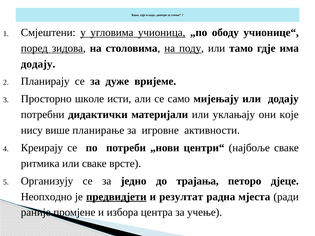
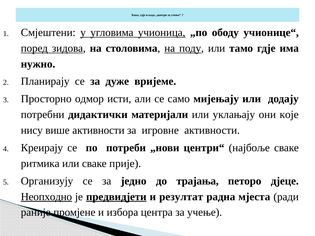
додају at (38, 64): додају -> нужно
школе: школе -> одмор
више планирање: планирање -> активности
врсте: врсте -> прије
Неопходно underline: none -> present
